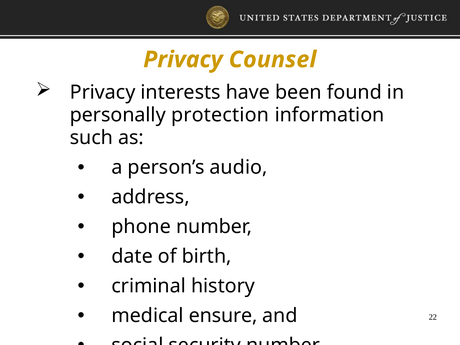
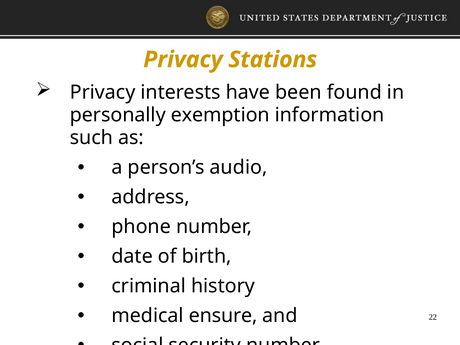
Counsel: Counsel -> Stations
protection: protection -> exemption
